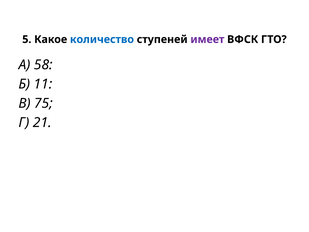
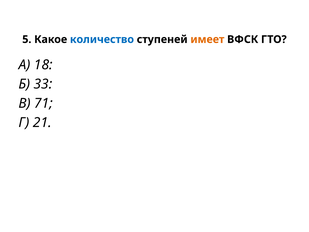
имеет colour: purple -> orange
58: 58 -> 18
11: 11 -> 33
75: 75 -> 71
